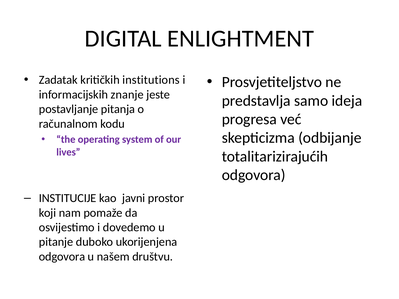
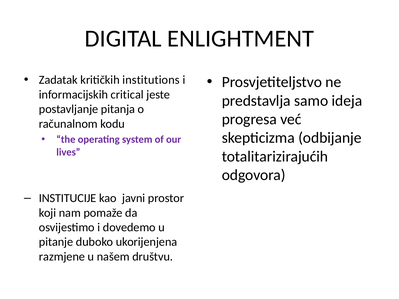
znanje: znanje -> critical
odgovora at (62, 257): odgovora -> razmjene
